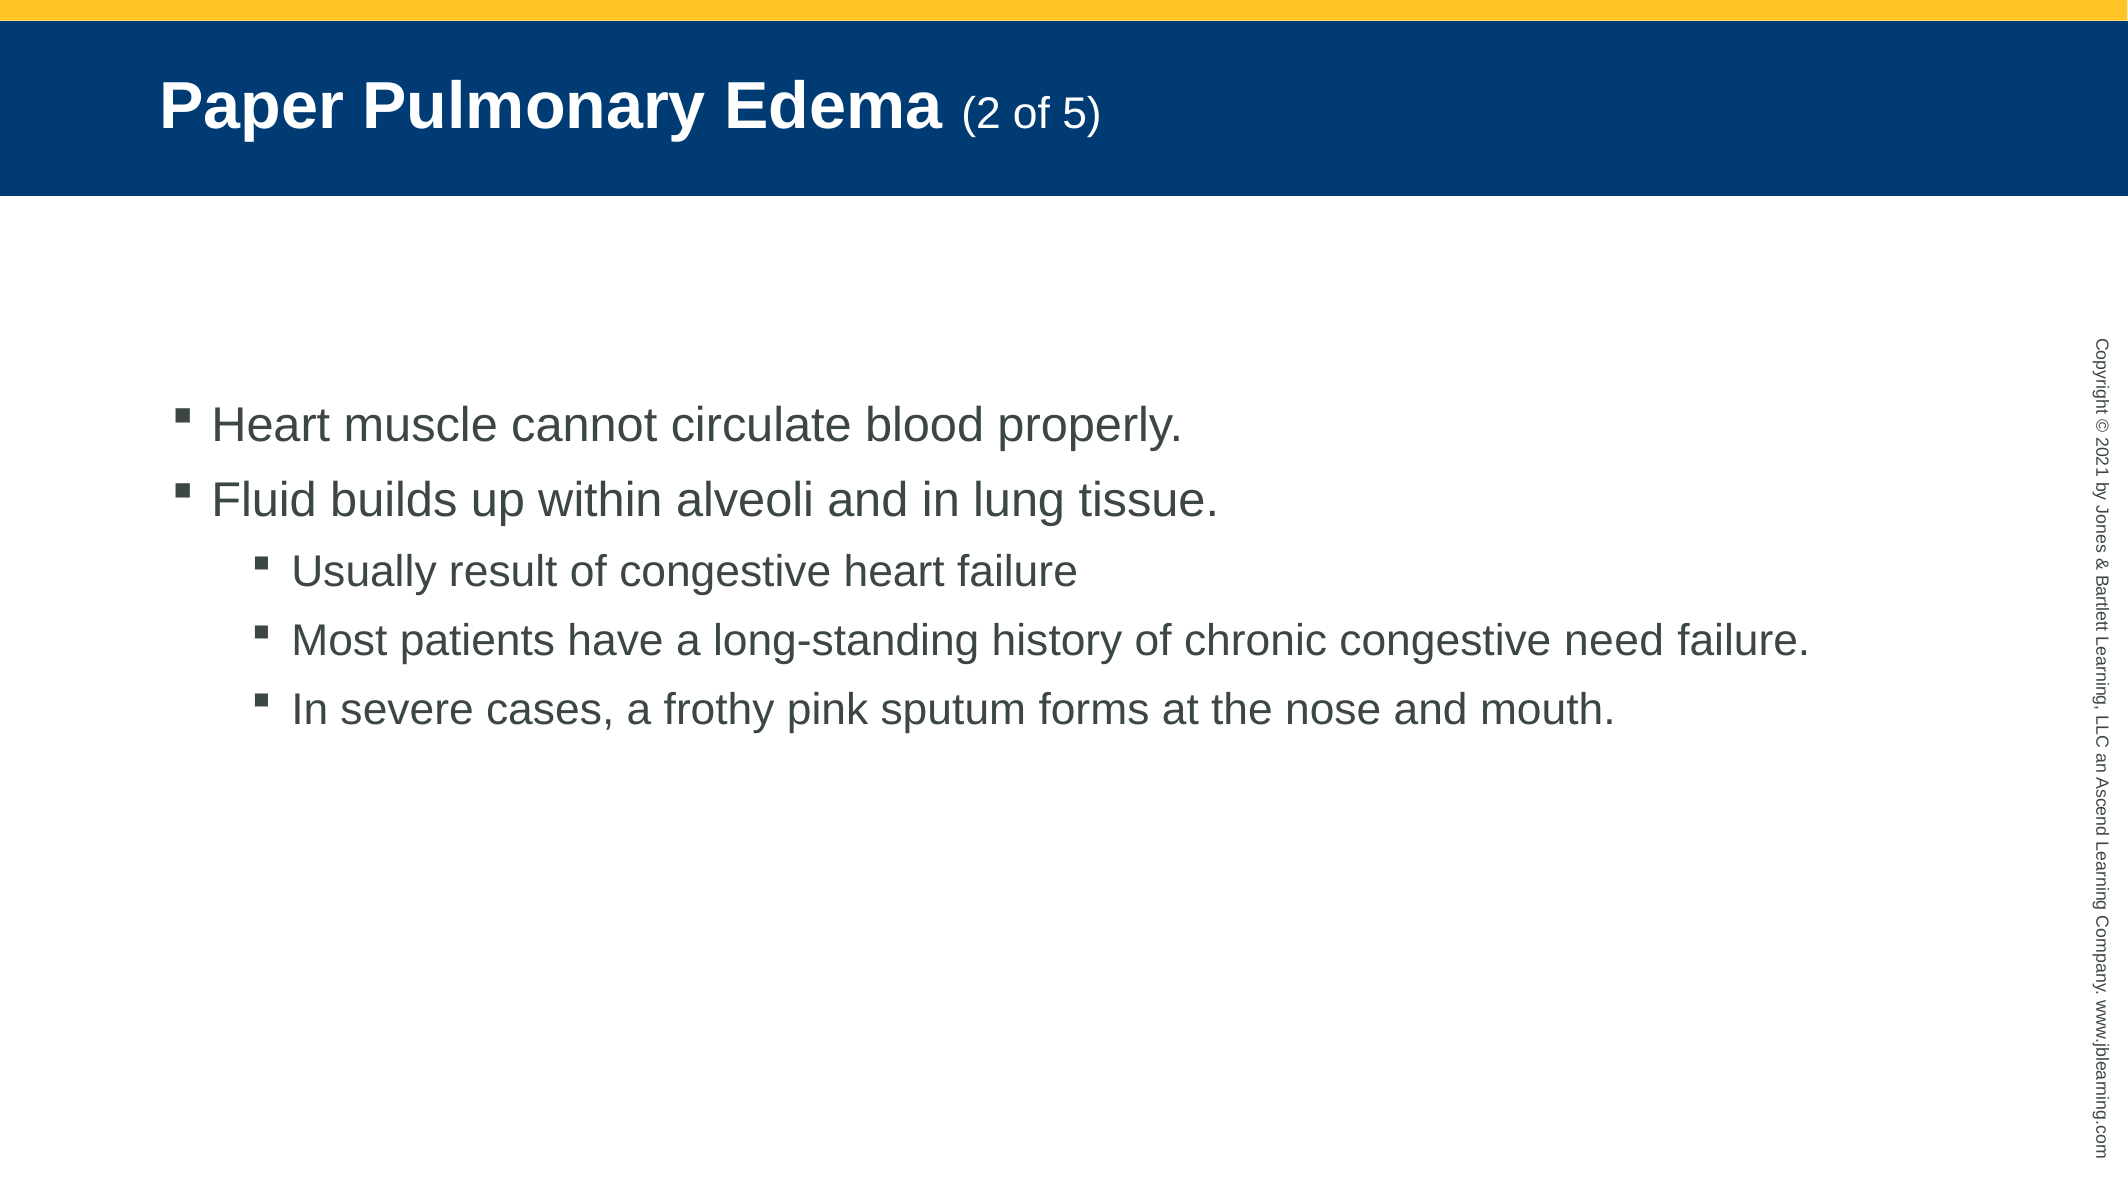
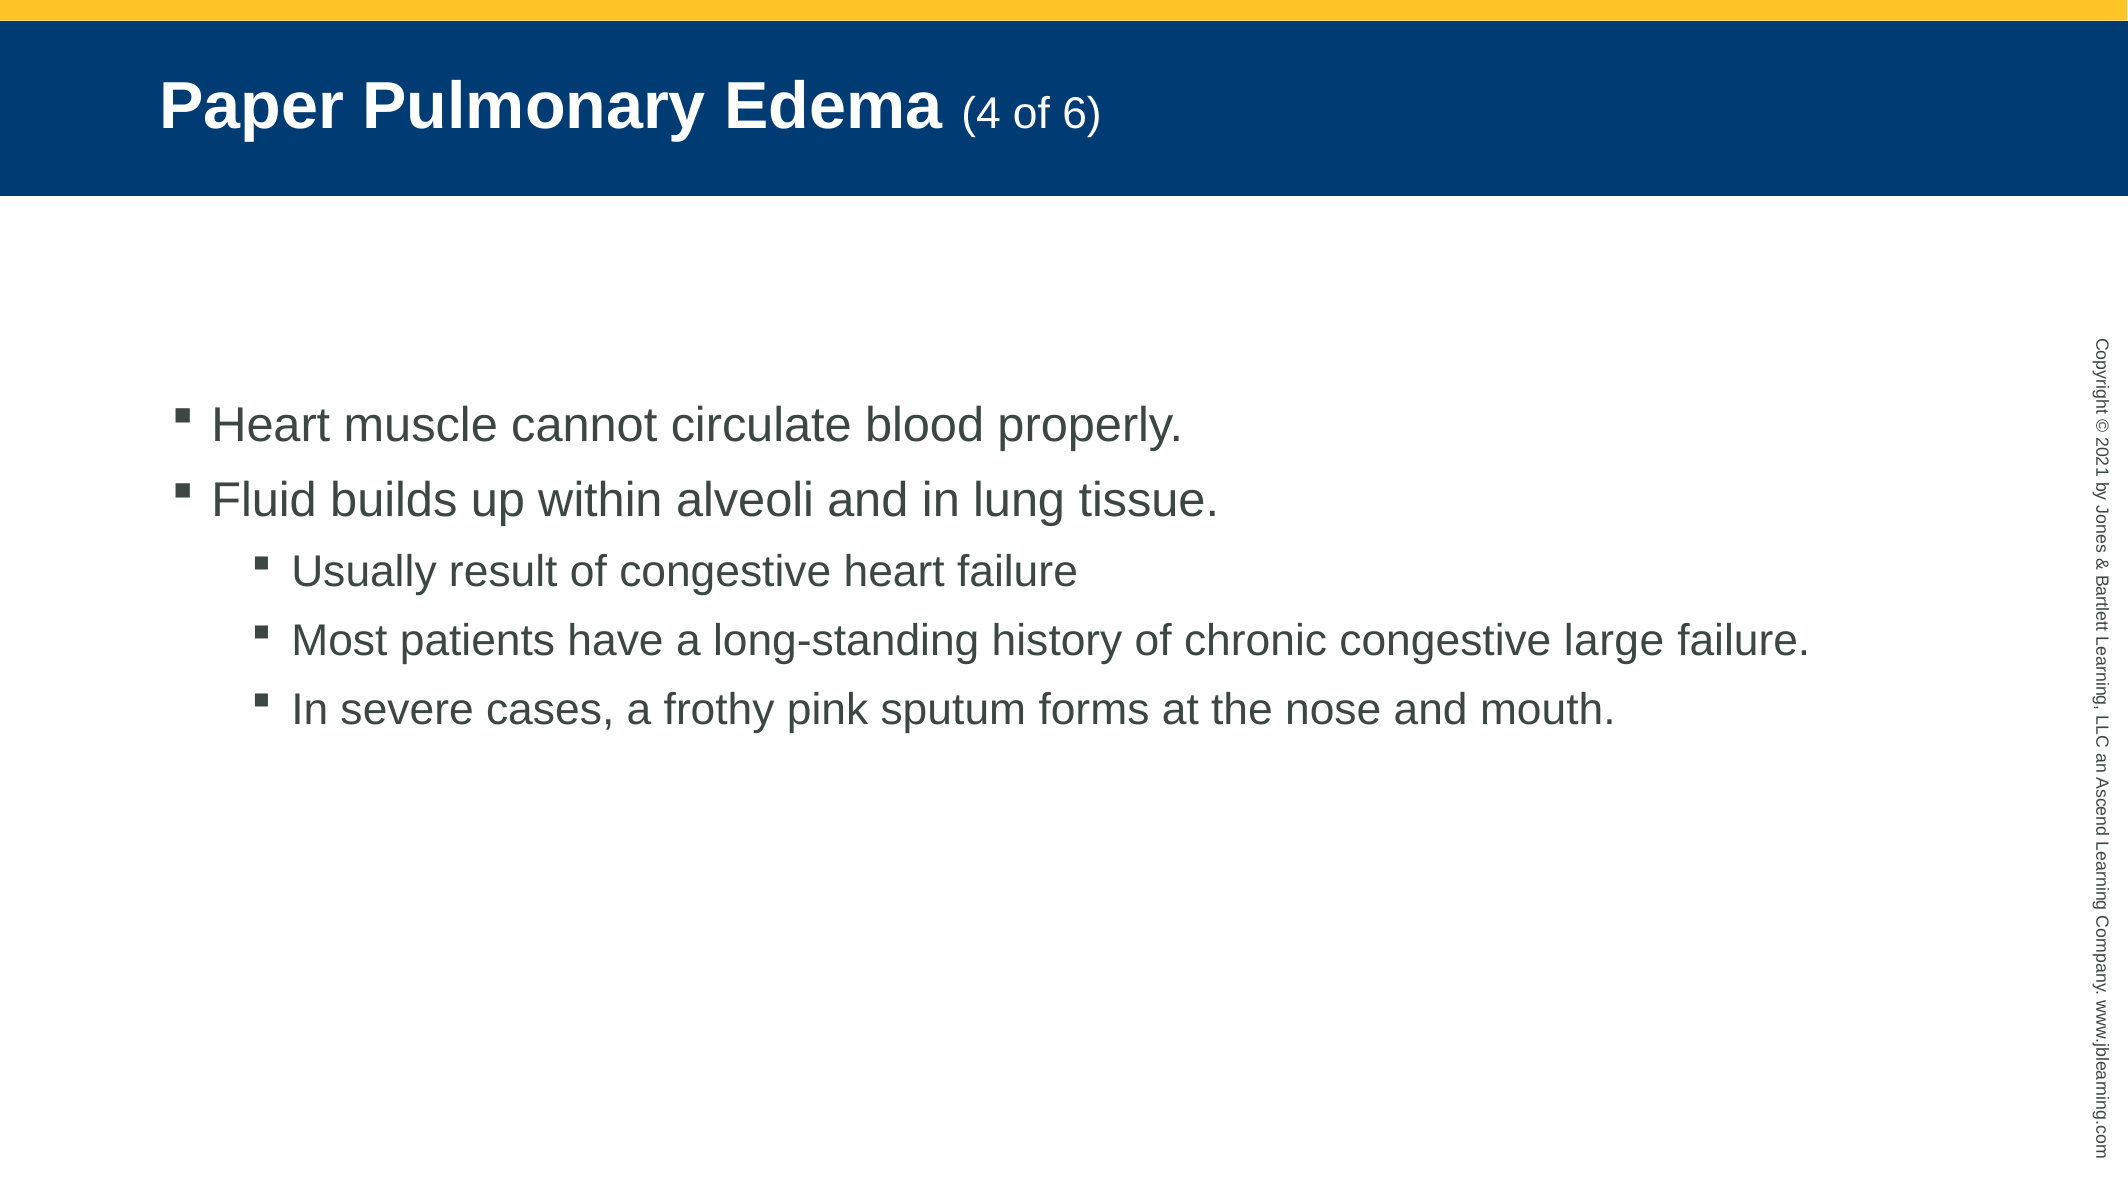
Edema 2: 2 -> 4
5: 5 -> 6
need: need -> large
